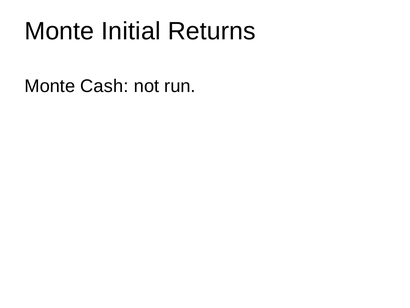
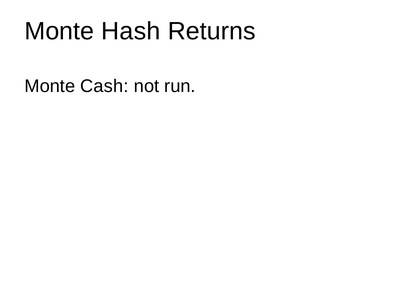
Initial: Initial -> Hash
